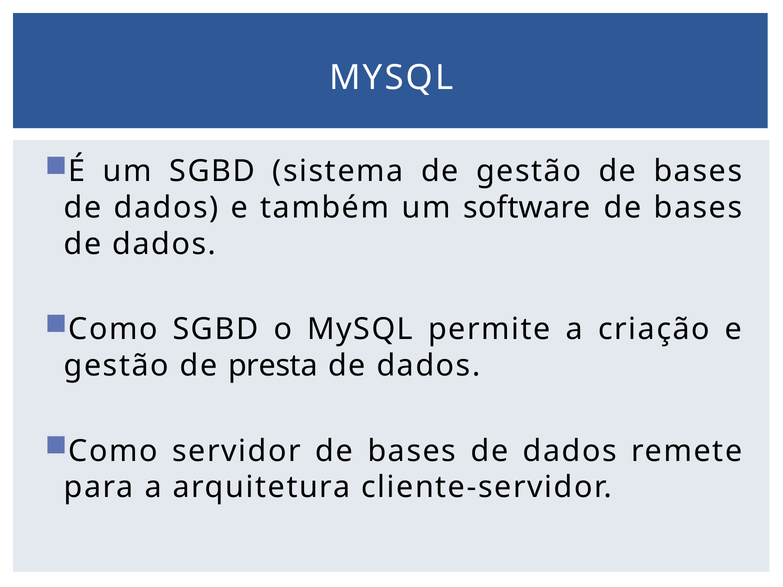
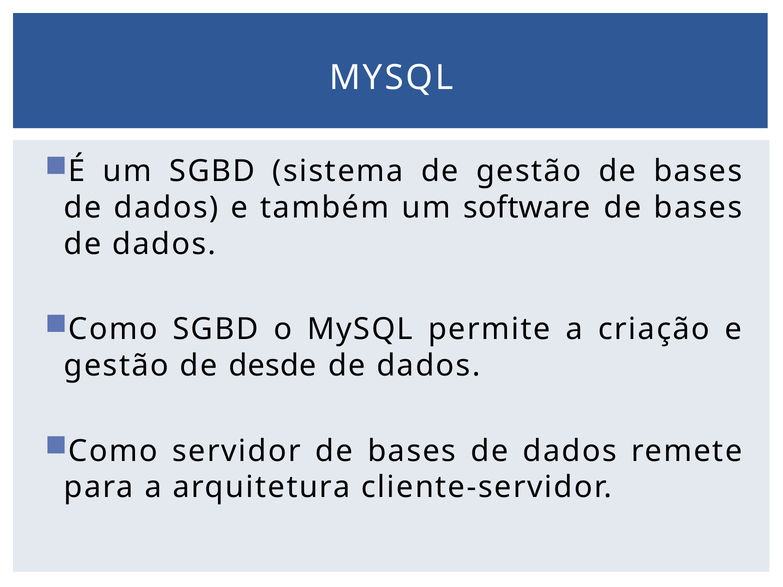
presta: presta -> desde
